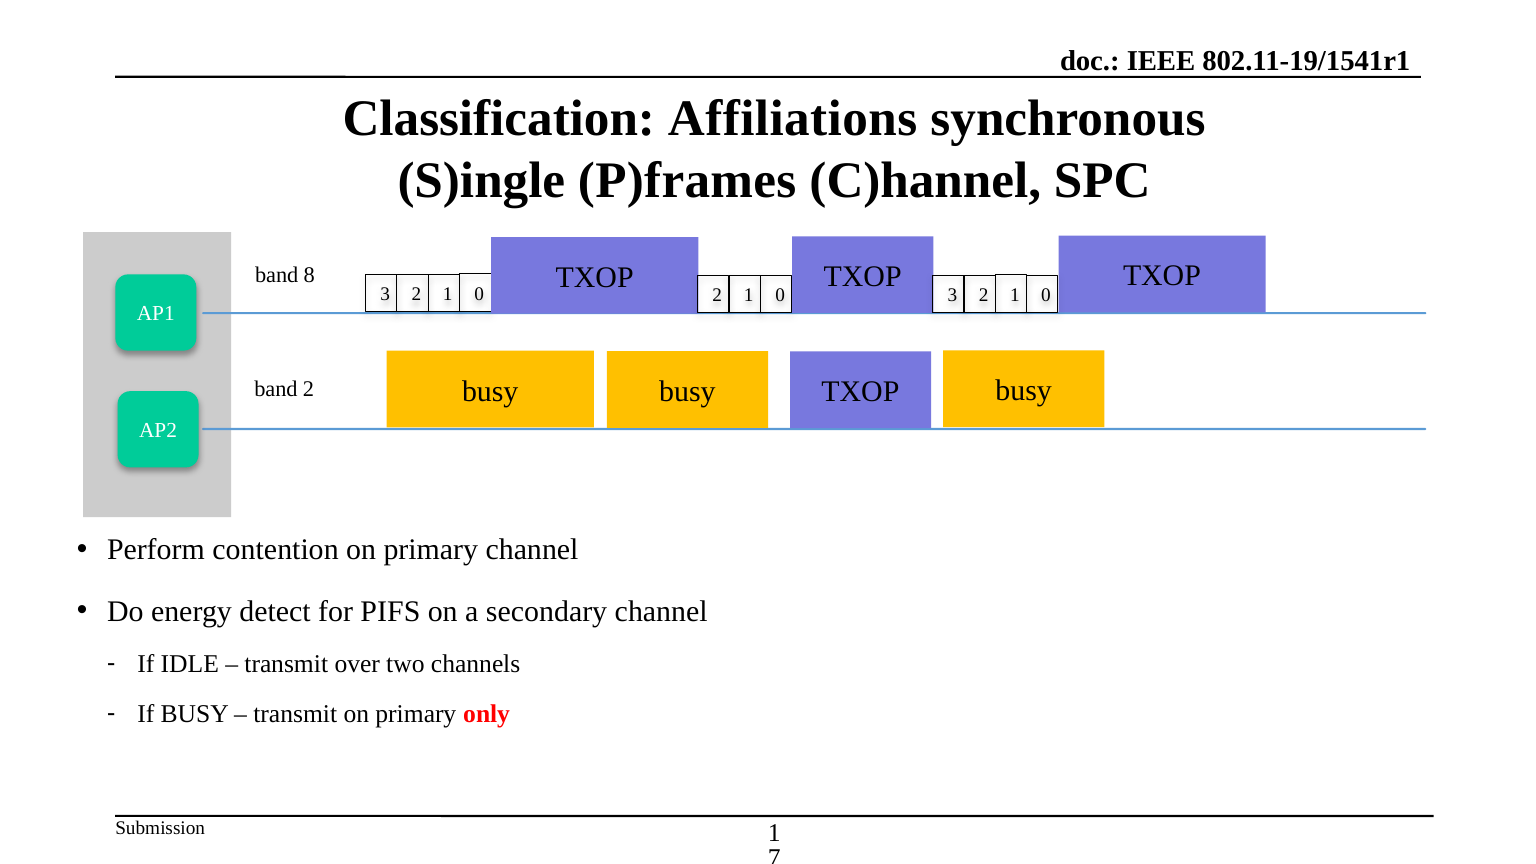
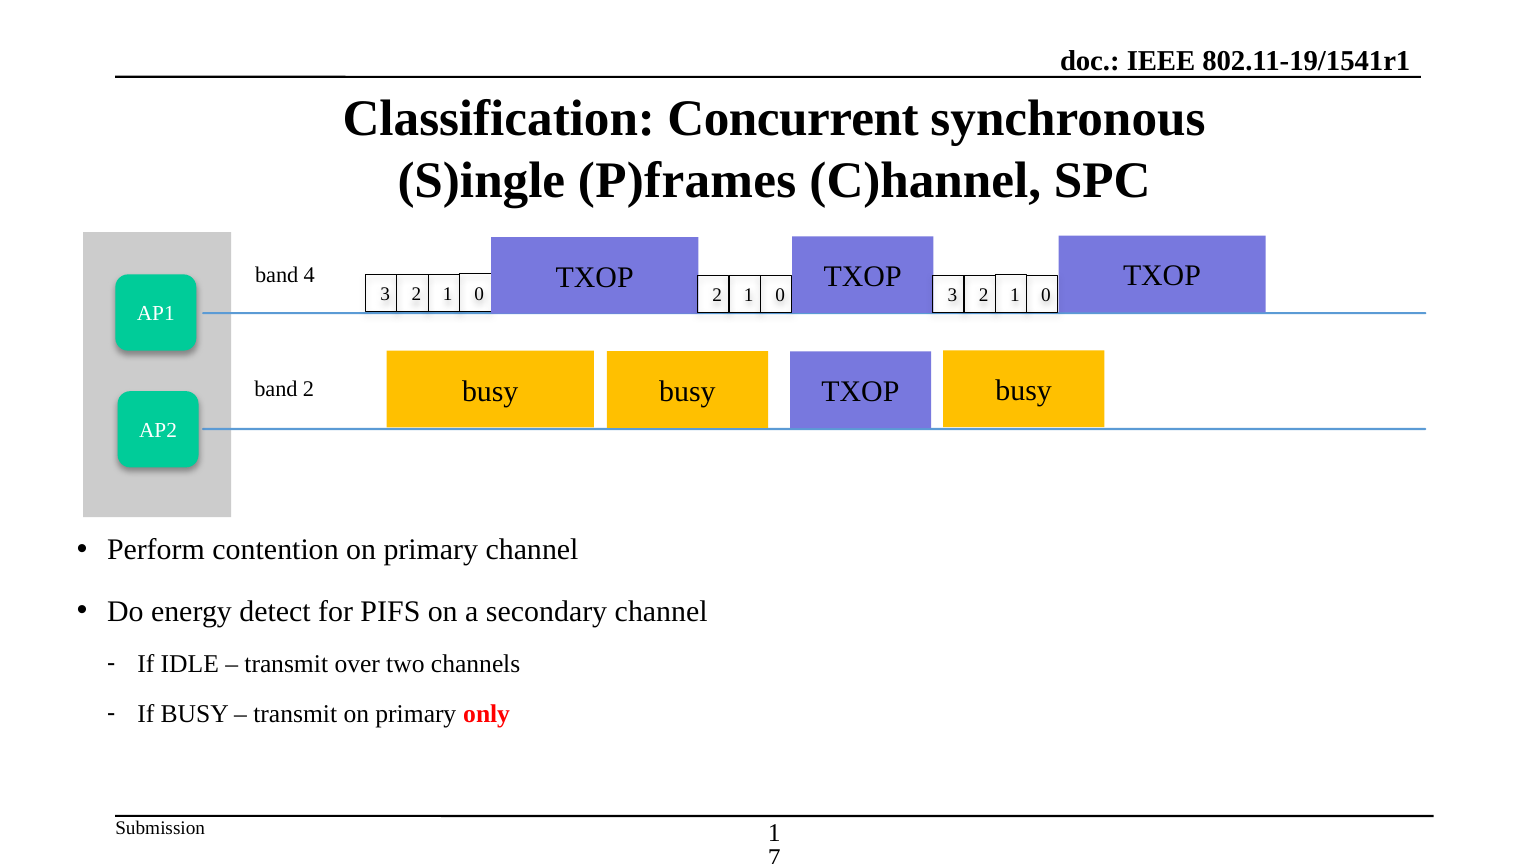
Affiliations: Affiliations -> Concurrent
8: 8 -> 4
